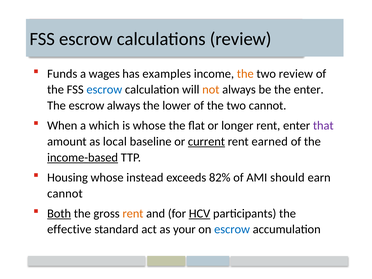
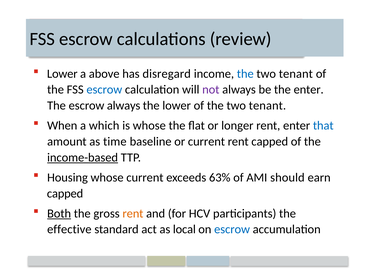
Funds at (62, 74): Funds -> Lower
wages: wages -> above
examples: examples -> disregard
the at (245, 74) colour: orange -> blue
review at (296, 74): review -> tenant
not colour: orange -> purple
of the two cannot: cannot -> tenant
that colour: purple -> blue
local: local -> time
current at (206, 142) underline: present -> none
rent earned: earned -> capped
whose instead: instead -> current
82%: 82% -> 63%
cannot at (65, 193): cannot -> capped
HCV underline: present -> none
your: your -> local
